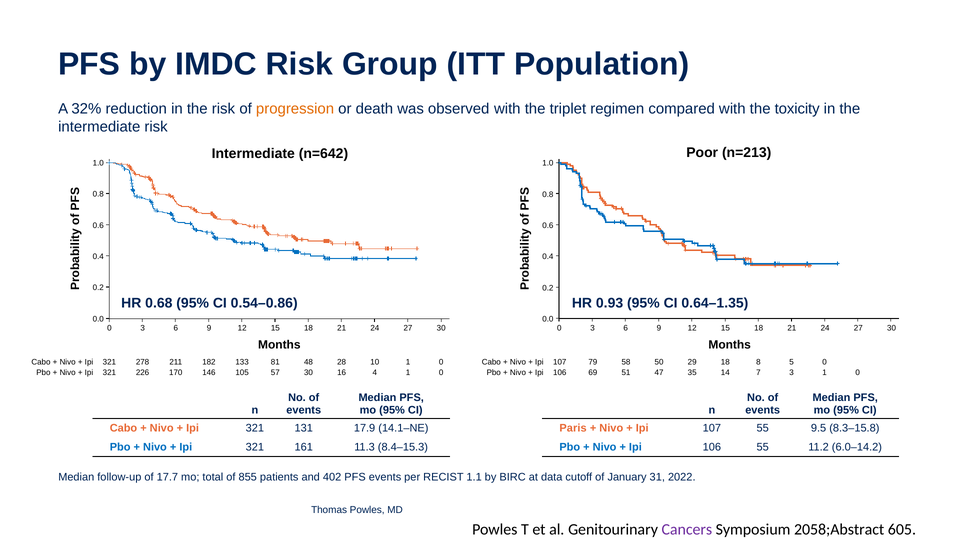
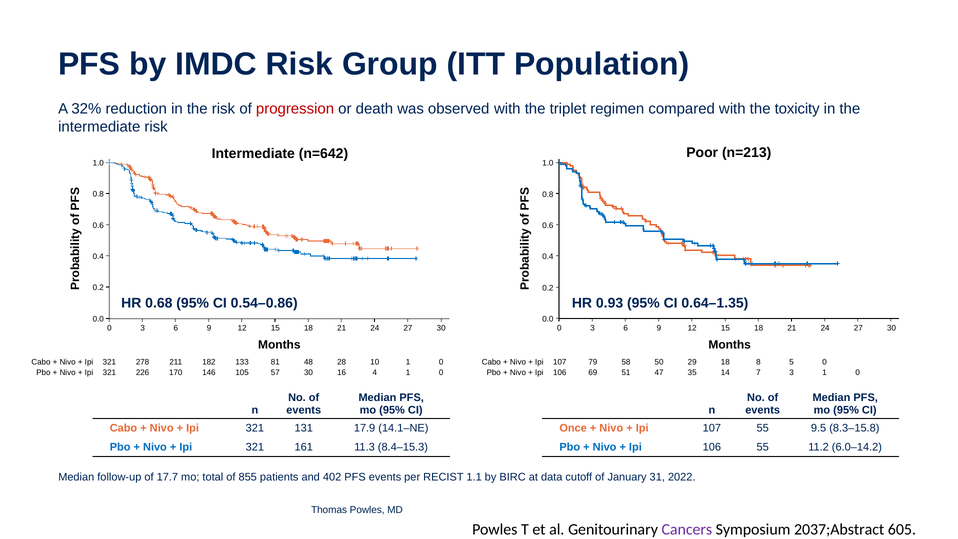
progression colour: orange -> red
Paris: Paris -> Once
2058;Abstract: 2058;Abstract -> 2037;Abstract
